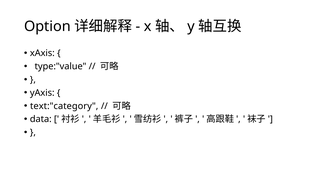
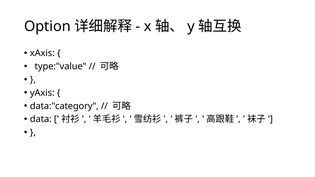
text:"category: text:"category -> data:"category
